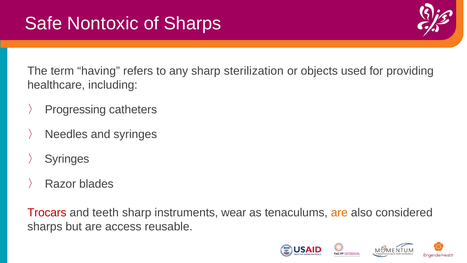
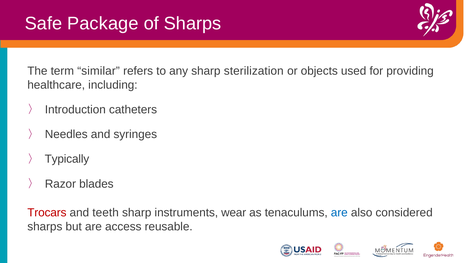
Nontoxic: Nontoxic -> Package
having: having -> similar
Progressing: Progressing -> Introduction
Syringes at (67, 159): Syringes -> Typically
are at (339, 212) colour: orange -> blue
